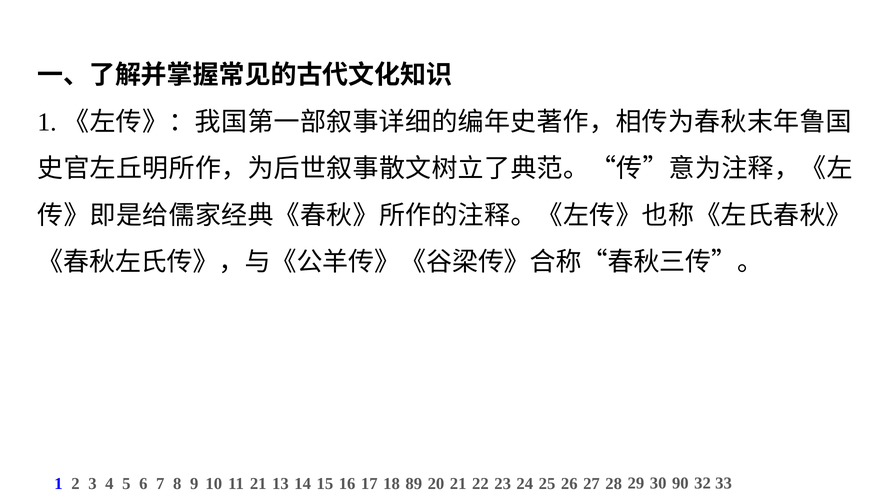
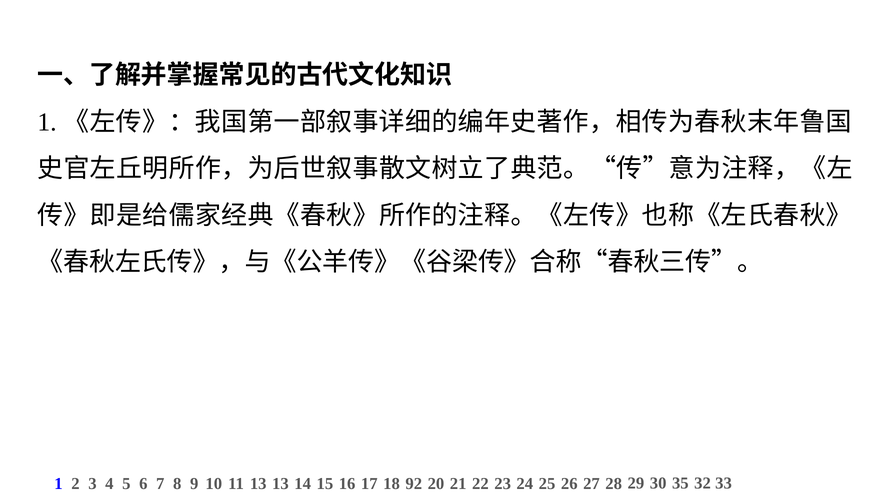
11 21: 21 -> 13
89: 89 -> 92
90: 90 -> 35
